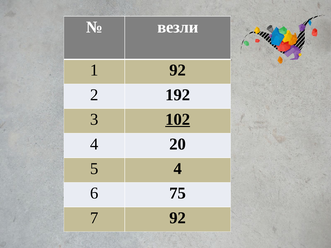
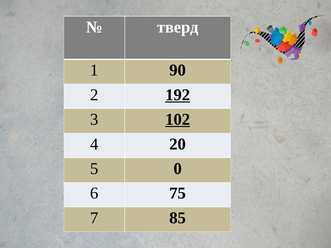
везли: везли -> тверд
1 92: 92 -> 90
192 underline: none -> present
5 4: 4 -> 0
7 92: 92 -> 85
